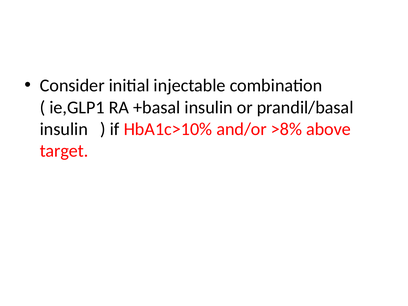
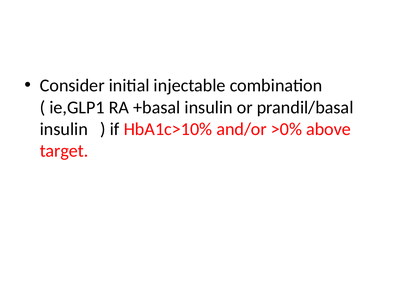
>8%: >8% -> >0%
